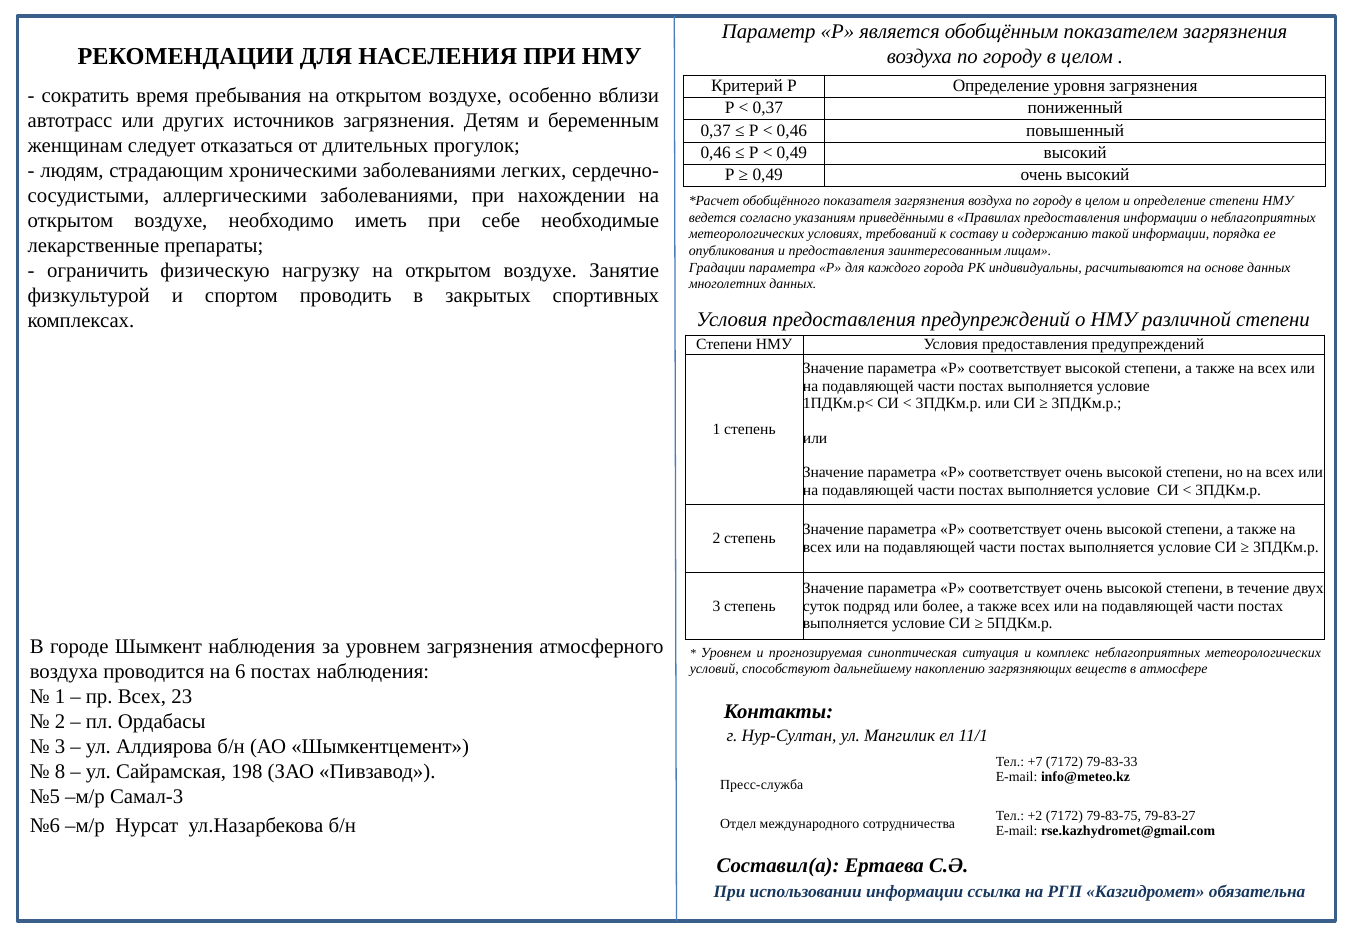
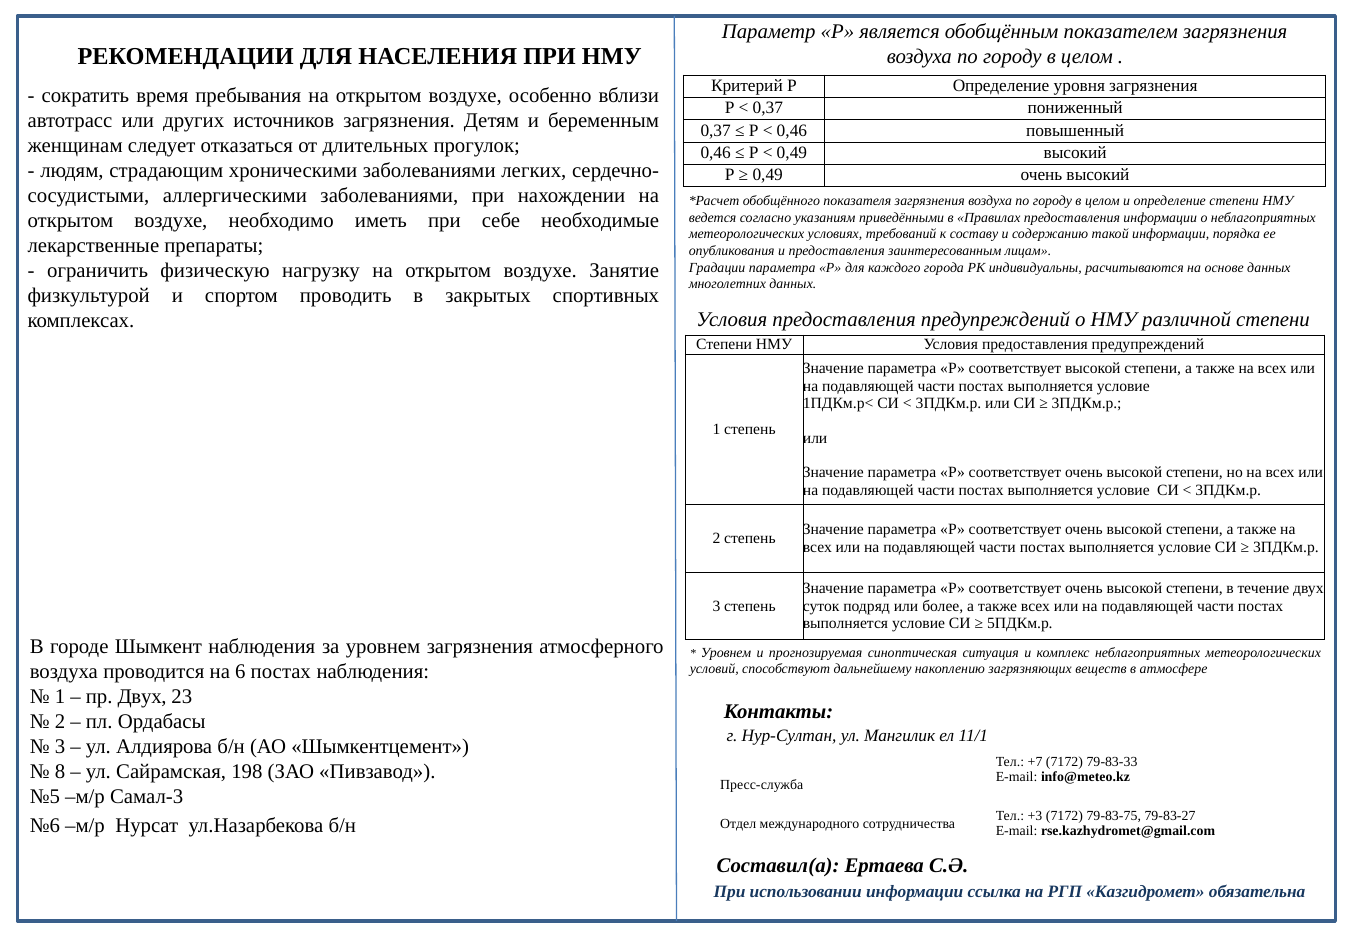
пр Всех: Всех -> Двух
+2: +2 -> +3
